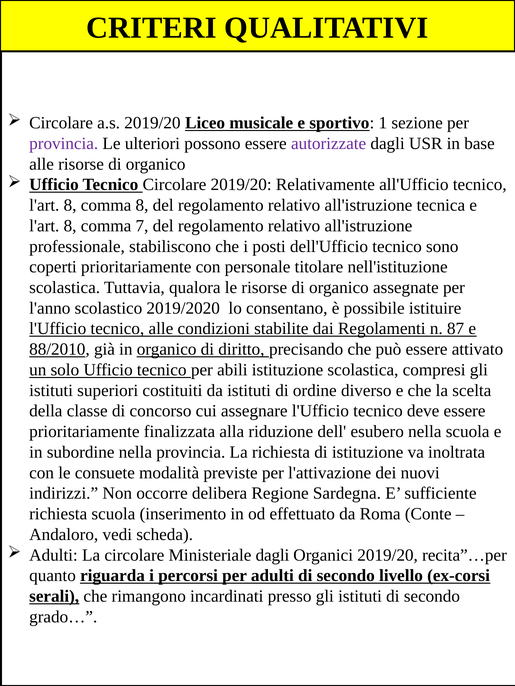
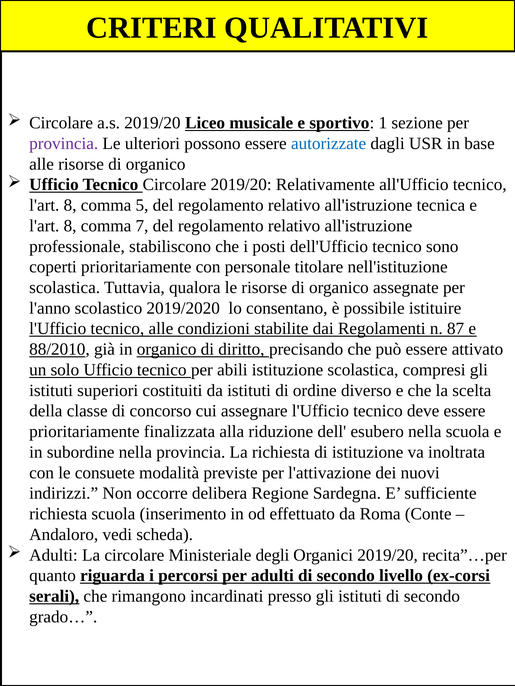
autorizzate colour: purple -> blue
comma 8: 8 -> 5
Ministeriale dagli: dagli -> degli
